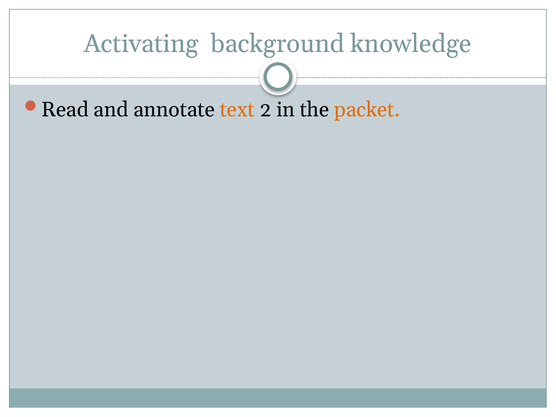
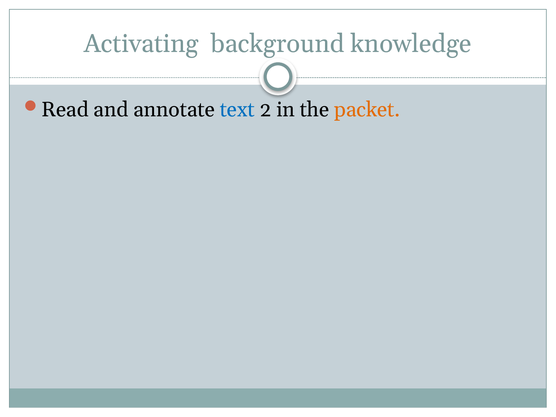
text colour: orange -> blue
